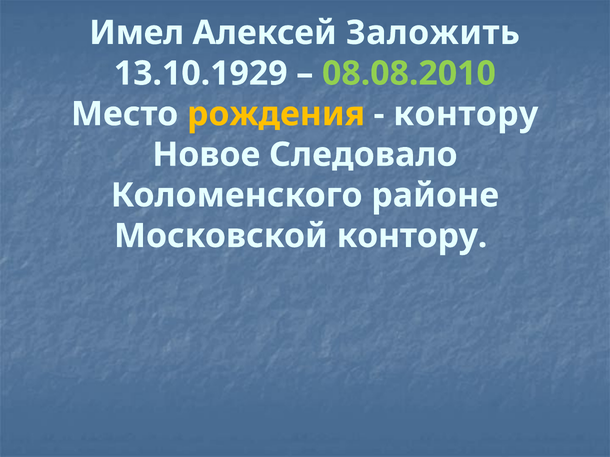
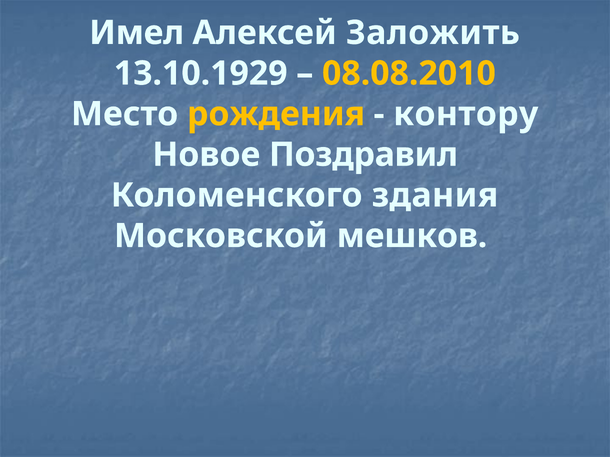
08.08.2010 colour: light green -> yellow
Следовало: Следовало -> Поздравил
районе: районе -> здания
Московской контору: контору -> мешков
